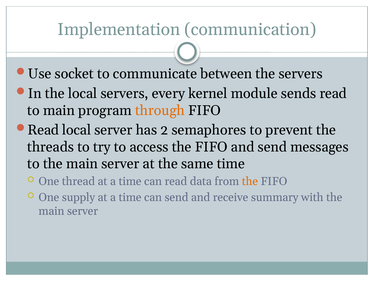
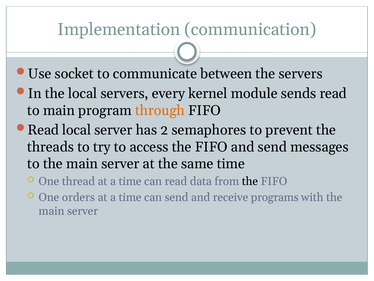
the at (250, 181) colour: orange -> black
supply: supply -> orders
summary: summary -> programs
